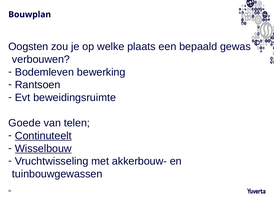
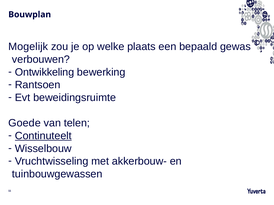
Oogsten: Oogsten -> Mogelijk
Bodemleven: Bodemleven -> Ontwikkeling
Wisselbouw underline: present -> none
